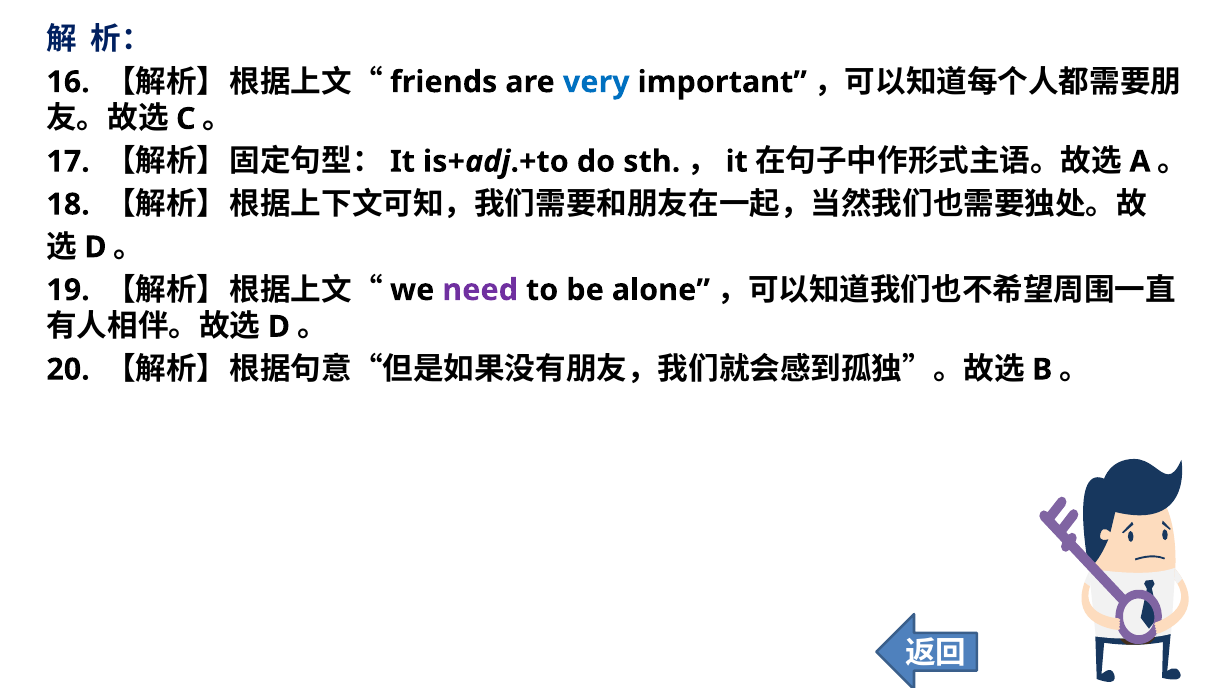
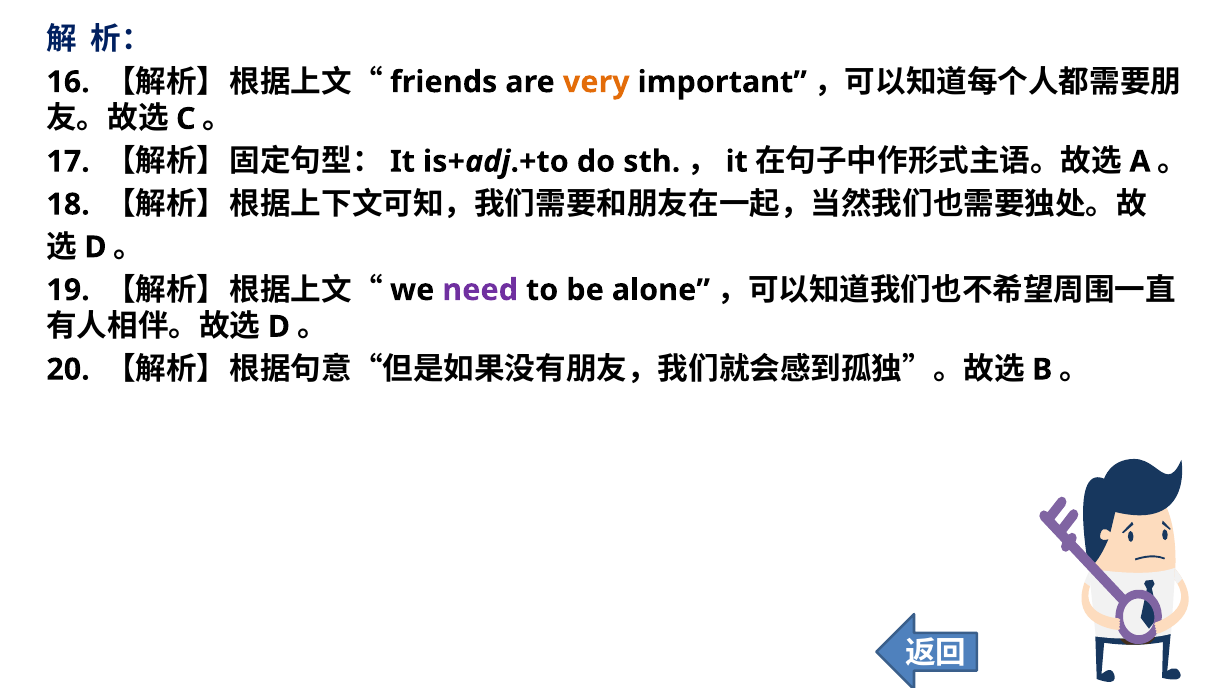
very colour: blue -> orange
